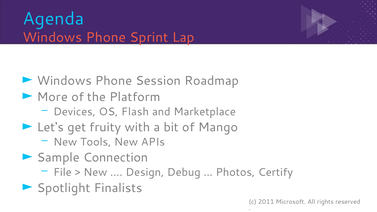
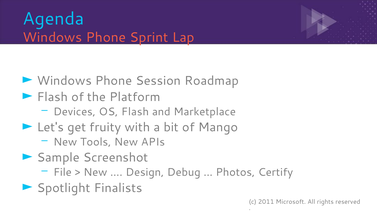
More at (52, 97): More -> Flash
Connection: Connection -> Screenshot
